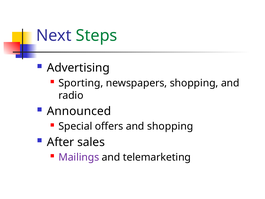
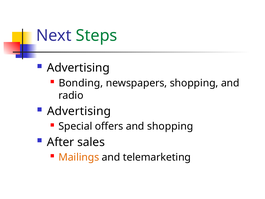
Sporting: Sporting -> Bonding
Announced at (79, 111): Announced -> Advertising
Mailings colour: purple -> orange
